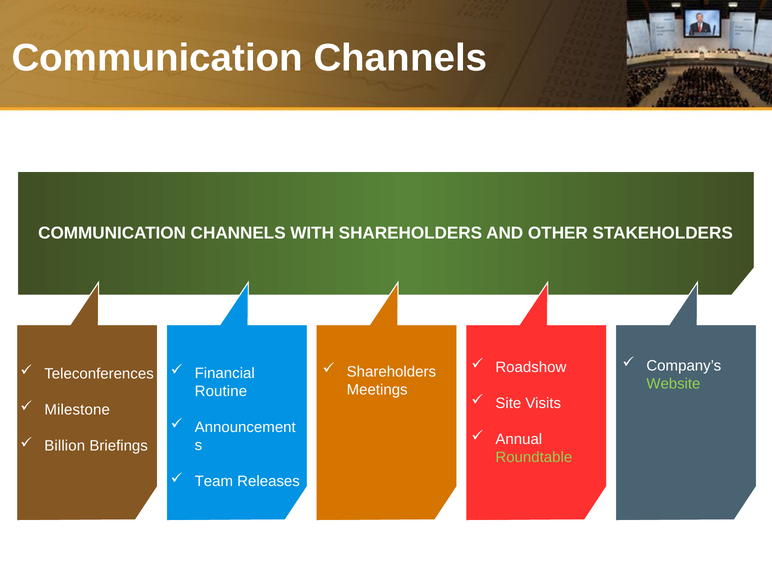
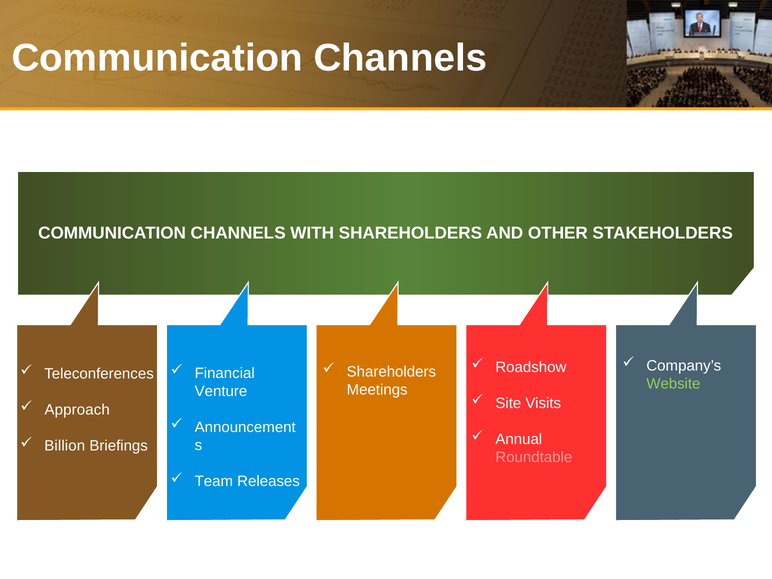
Routine: Routine -> Venture
Milestone: Milestone -> Approach
Roundtable colour: light green -> pink
